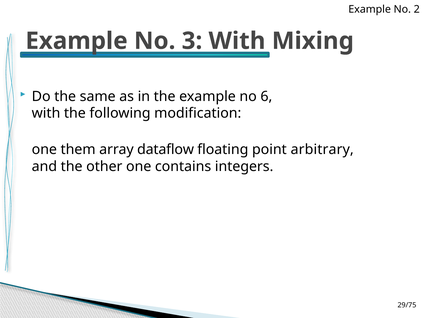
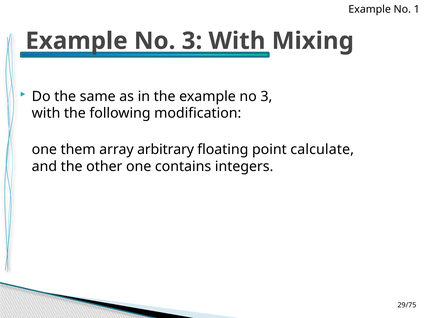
2: 2 -> 1
the example no 6: 6 -> 3
dataflow: dataflow -> arbitrary
arbitrary: arbitrary -> calculate
